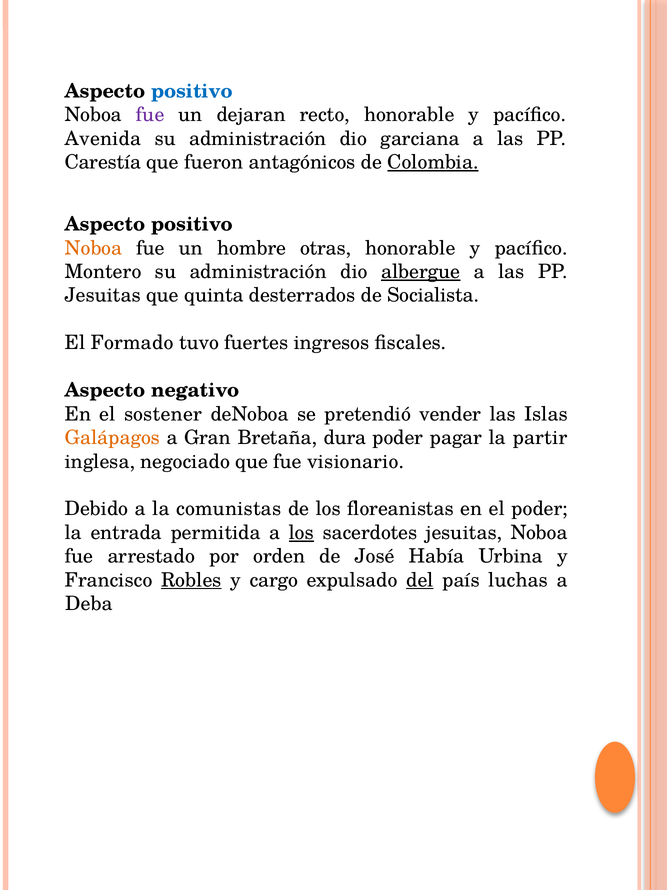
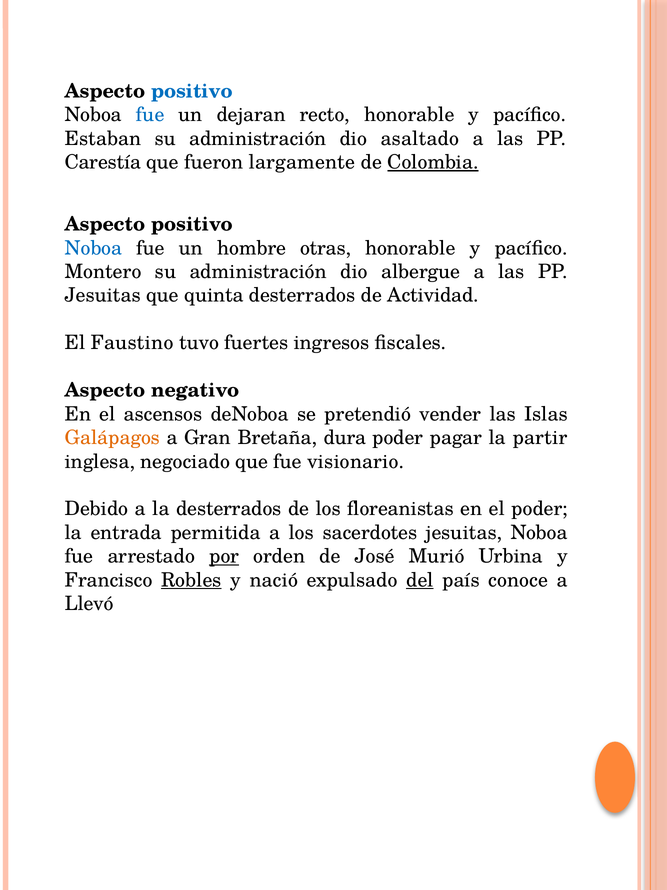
fue at (150, 115) colour: purple -> blue
Avenida: Avenida -> Estaban
garciana: garciana -> asaltado
antagónicos: antagónicos -> largamente
Noboa at (93, 248) colour: orange -> blue
albergue underline: present -> none
Socialista: Socialista -> Actividad
Formado: Formado -> Faustino
sostener: sostener -> ascensos
la comunistas: comunistas -> desterrados
los at (301, 532) underline: present -> none
por underline: none -> present
Había: Había -> Murió
cargo: cargo -> nació
luchas: luchas -> conoce
Deba: Deba -> Llevó
